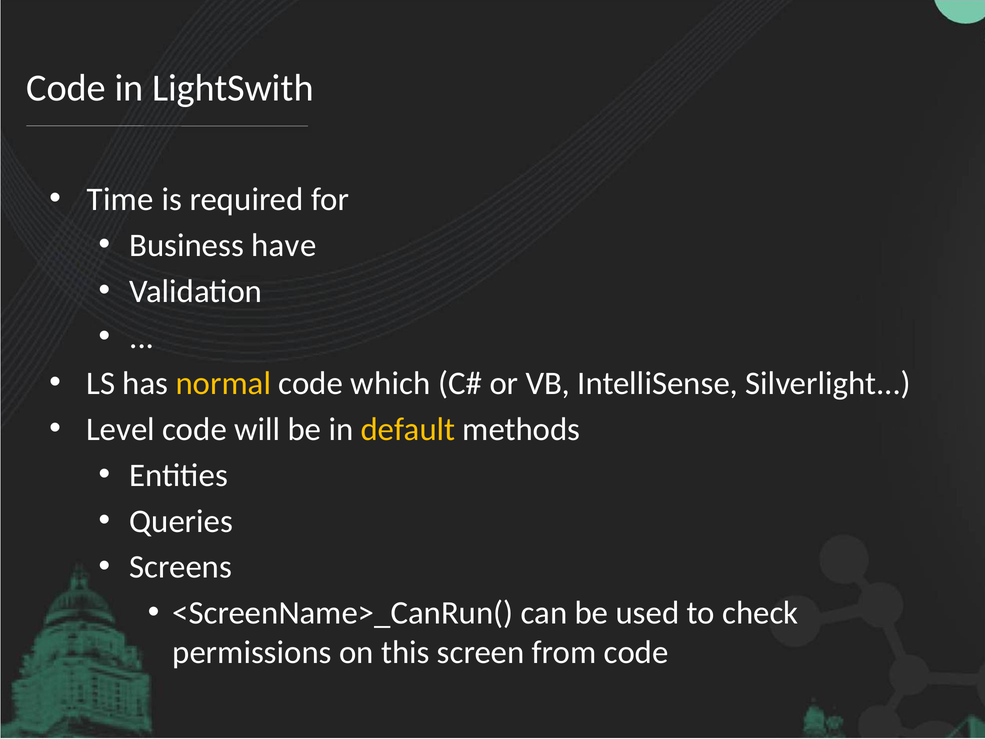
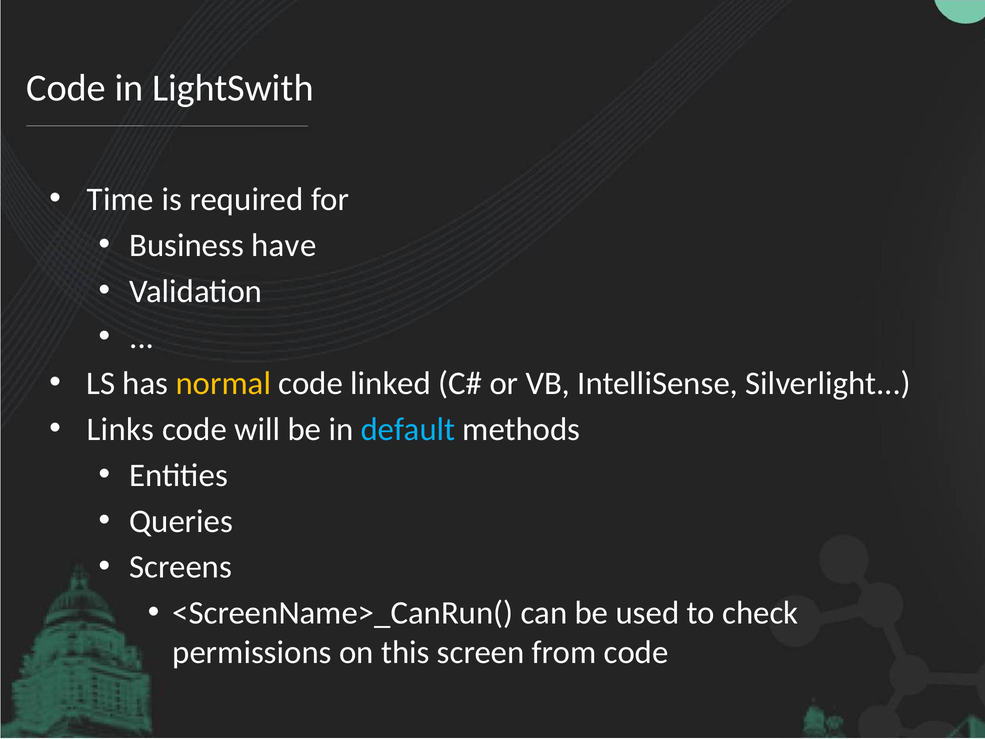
which: which -> linked
Level: Level -> Links
default colour: yellow -> light blue
